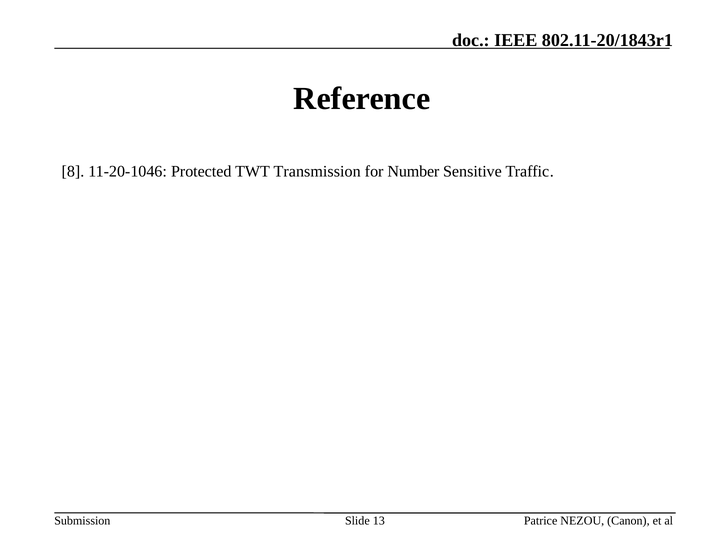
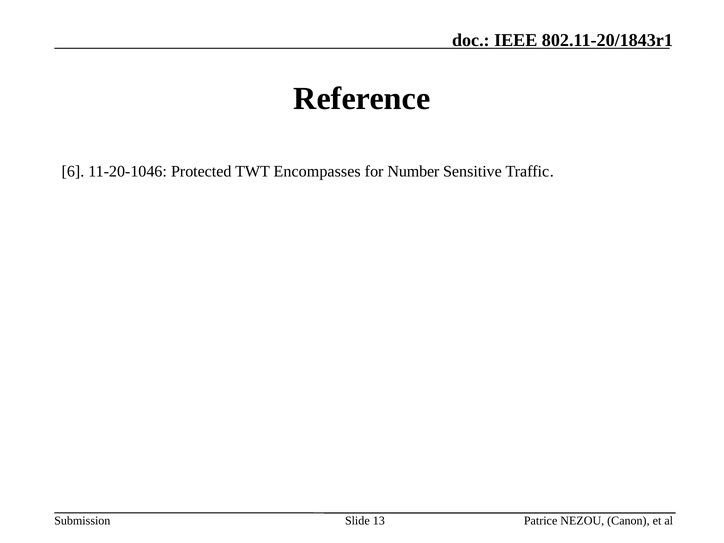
8: 8 -> 6
Transmission: Transmission -> Encompasses
